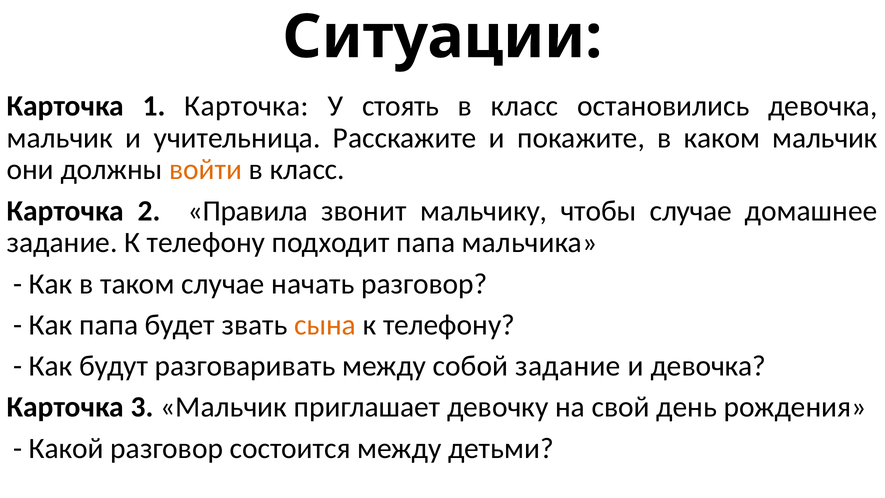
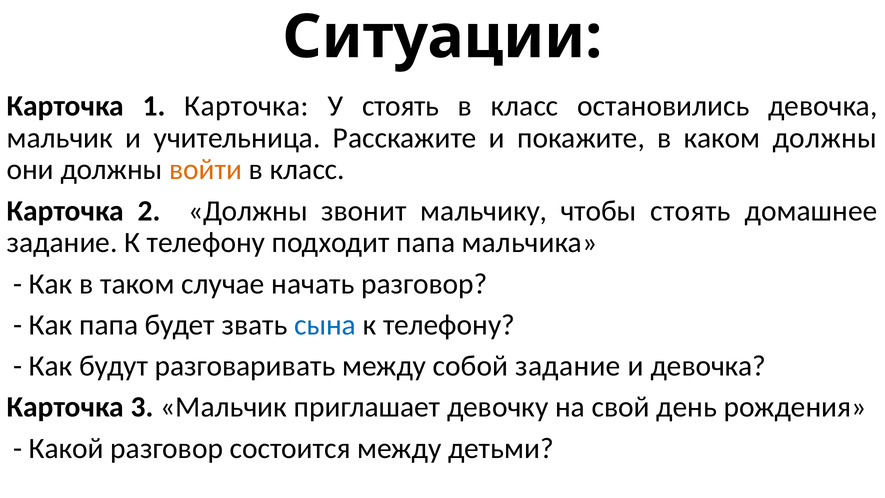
каком мальчик: мальчик -> должны
2 Правила: Правила -> Должны
чтобы случае: случае -> стоять
сына colour: orange -> blue
